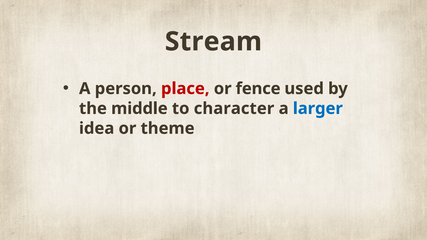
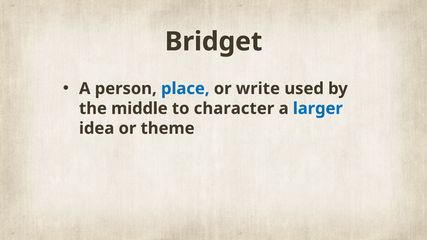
Stream: Stream -> Bridget
place colour: red -> blue
fence: fence -> write
